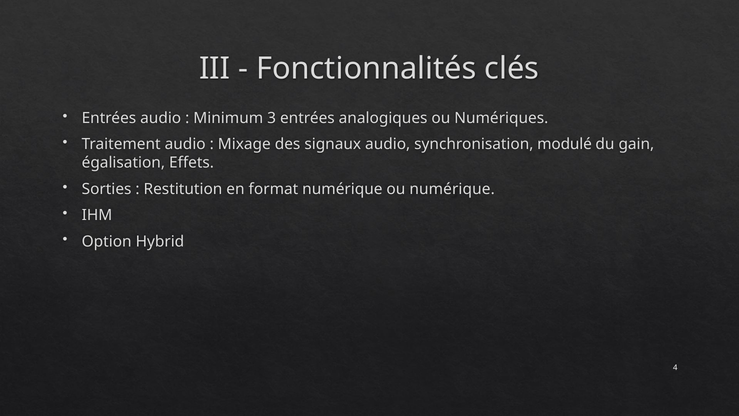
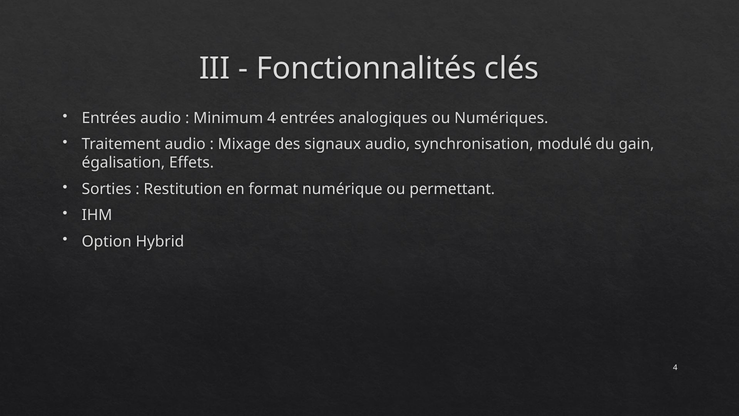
Minimum 3: 3 -> 4
ou numérique: numérique -> permettant
